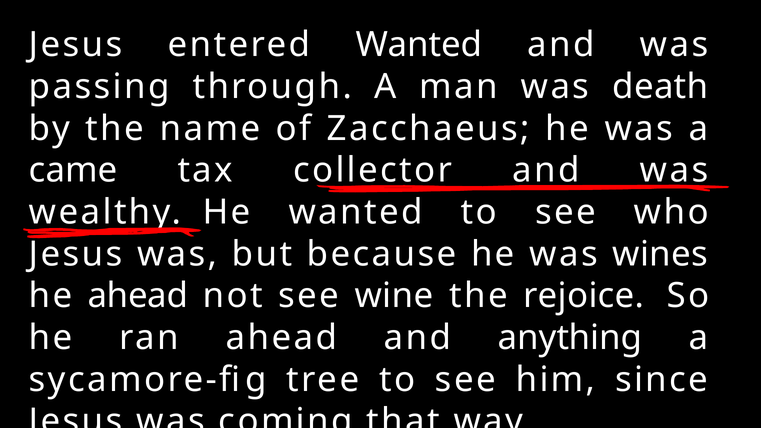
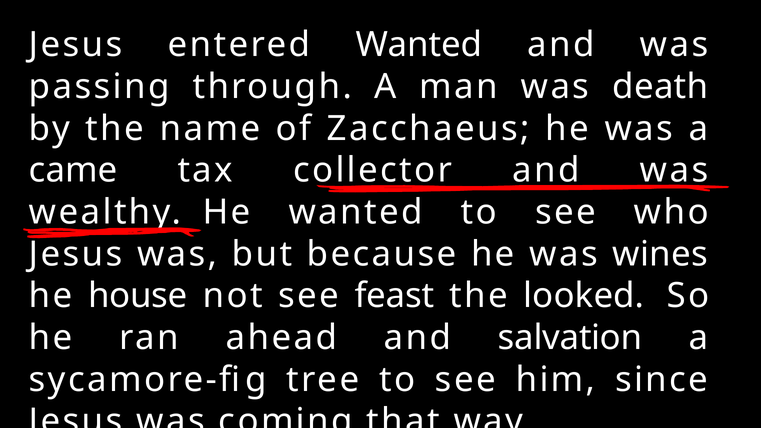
he ahead: ahead -> house
wine: wine -> feast
rejoice: rejoice -> looked
anything: anything -> salvation
